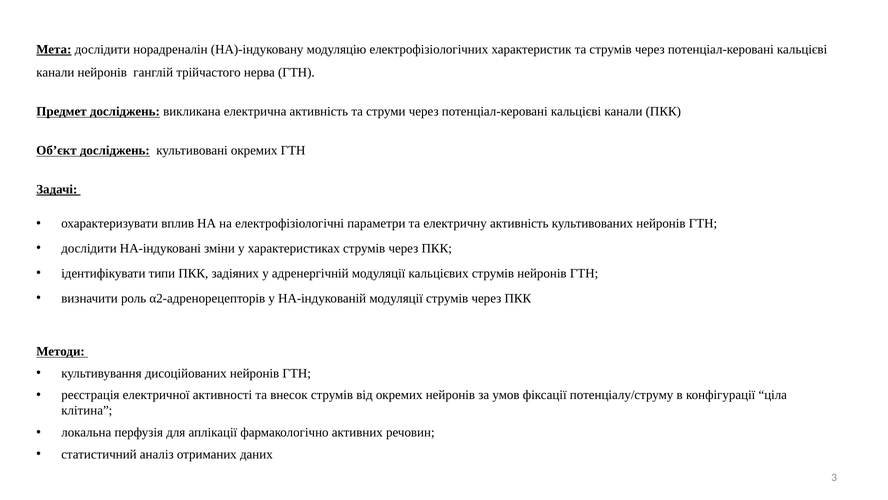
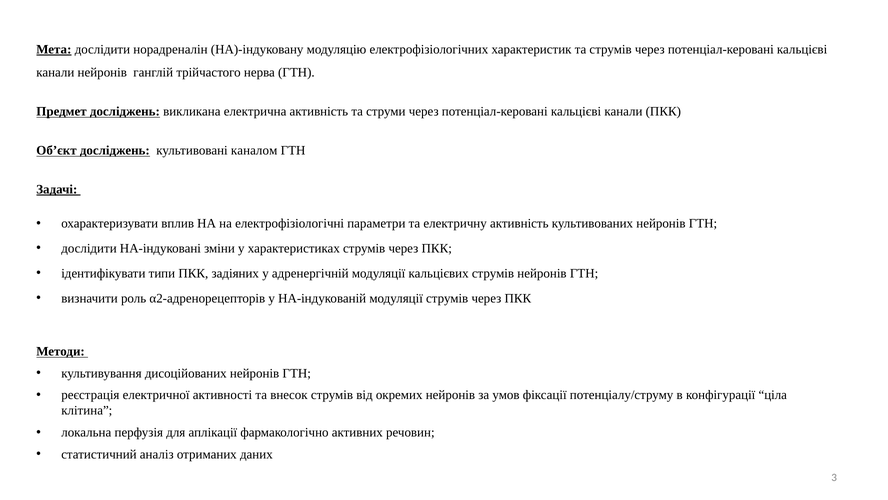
культивовані окремих: окремих -> каналом
